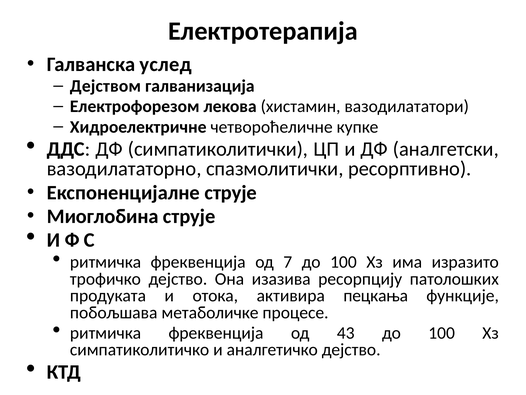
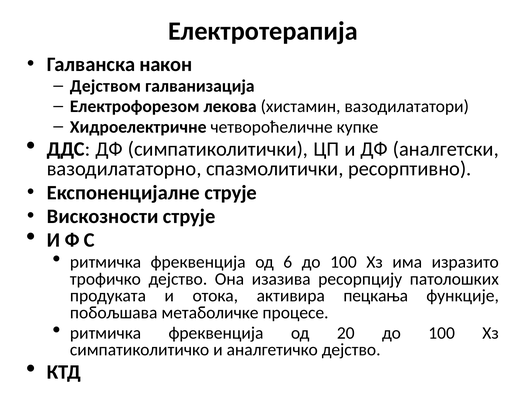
услед: услед -> након
Миоглобина: Миоглобина -> Вискозности
7: 7 -> 6
43: 43 -> 20
